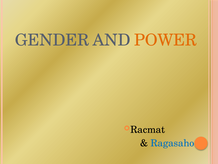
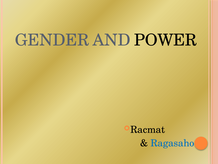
POWER colour: orange -> black
